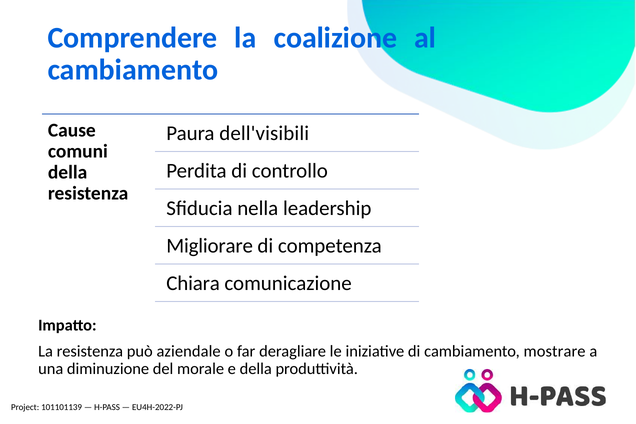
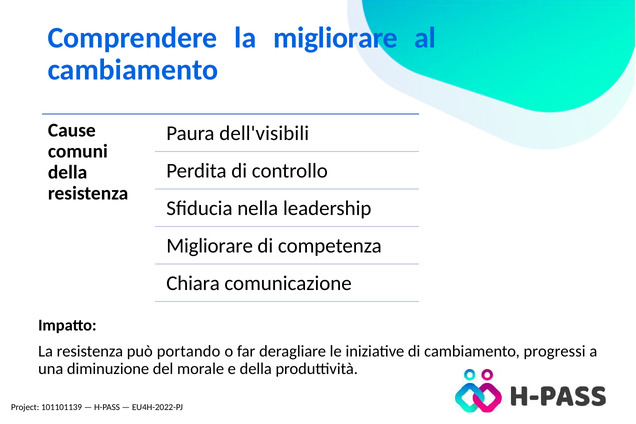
la coalizione: coalizione -> migliorare
aziendale: aziendale -> portando
mostrare: mostrare -> progressi
